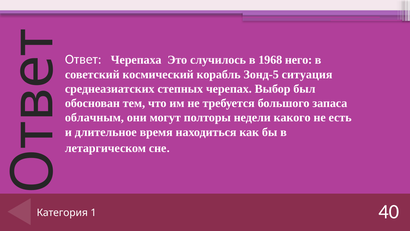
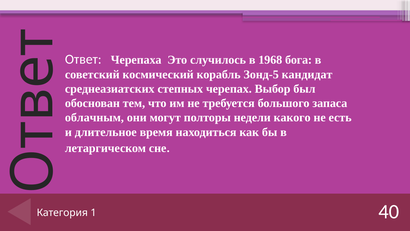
него: него -> бога
ситуация: ситуация -> кандидат
